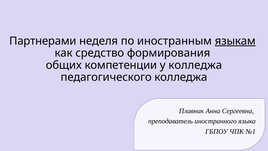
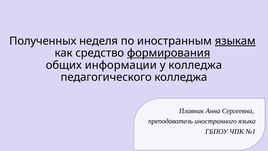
Партнерами: Партнерами -> Полученных
формирования underline: none -> present
компетенции: компетенции -> информации
